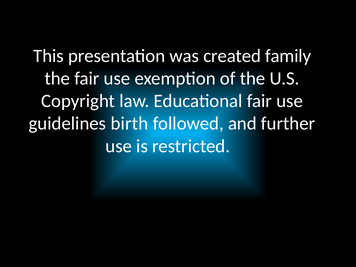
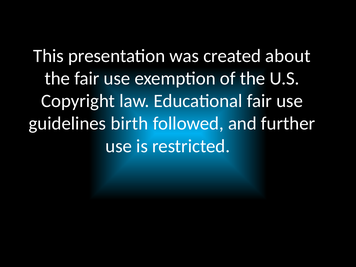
family: family -> about
